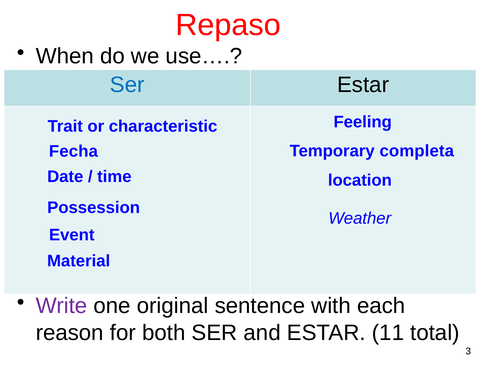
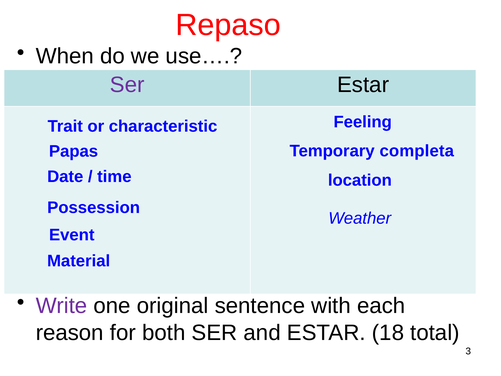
Ser at (127, 85) colour: blue -> purple
Fecha: Fecha -> Papas
11: 11 -> 18
